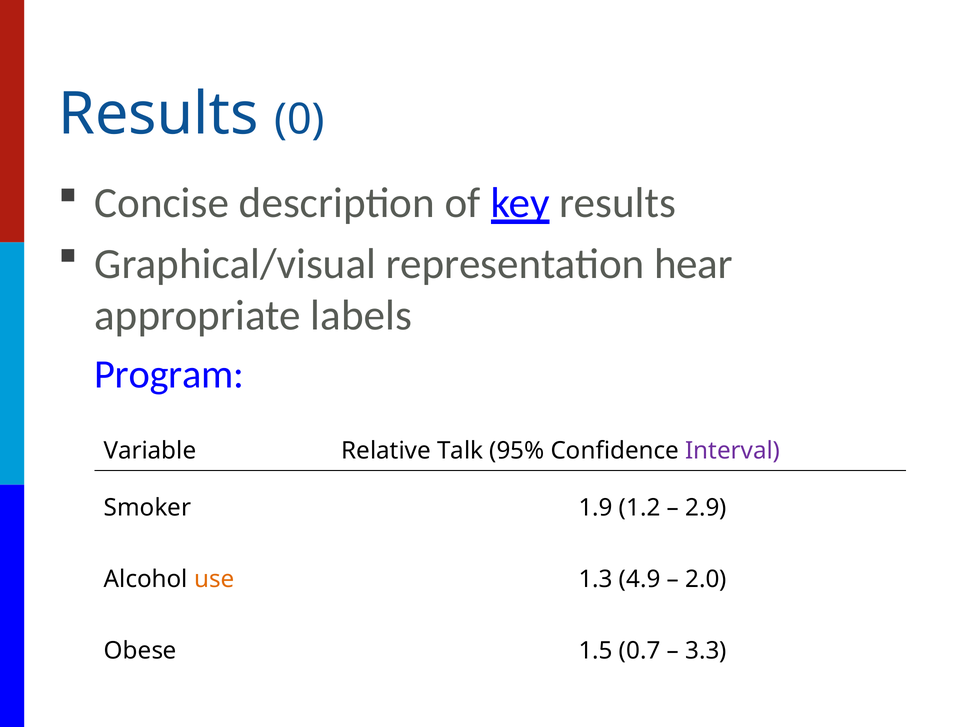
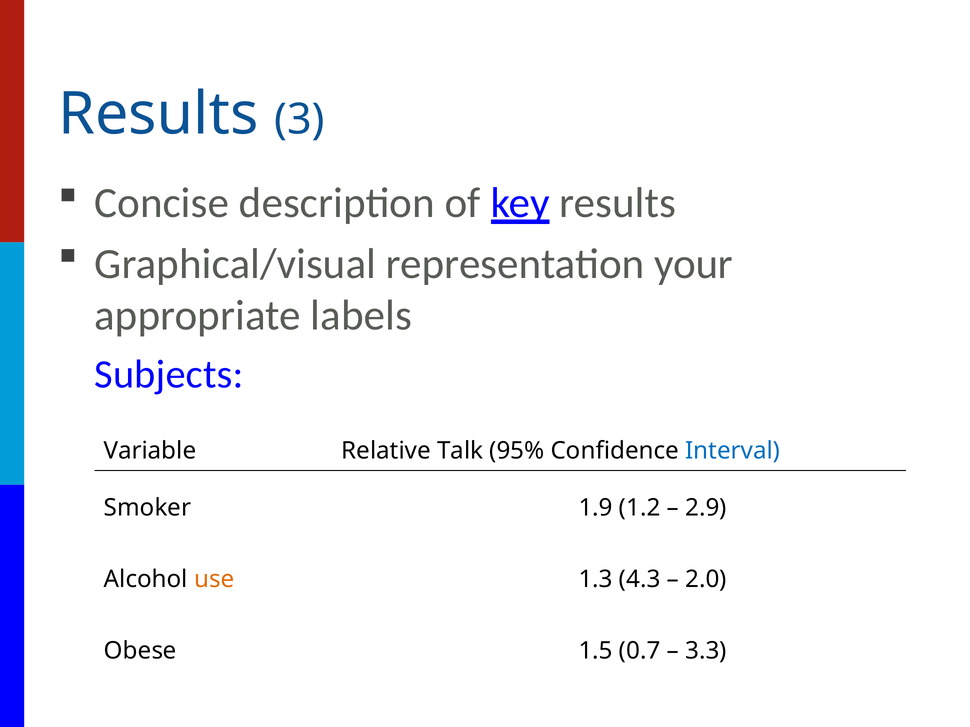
0: 0 -> 3
hear: hear -> your
Program: Program -> Subjects
Interval colour: purple -> blue
4.9: 4.9 -> 4.3
